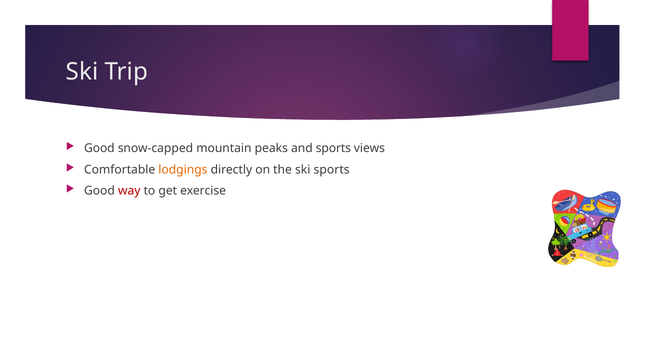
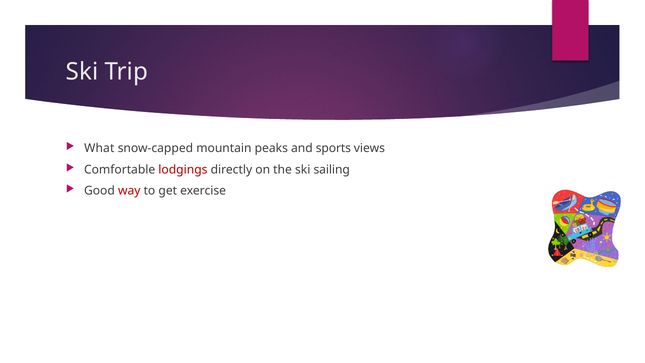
Good at (99, 148): Good -> What
lodgings colour: orange -> red
ski sports: sports -> sailing
